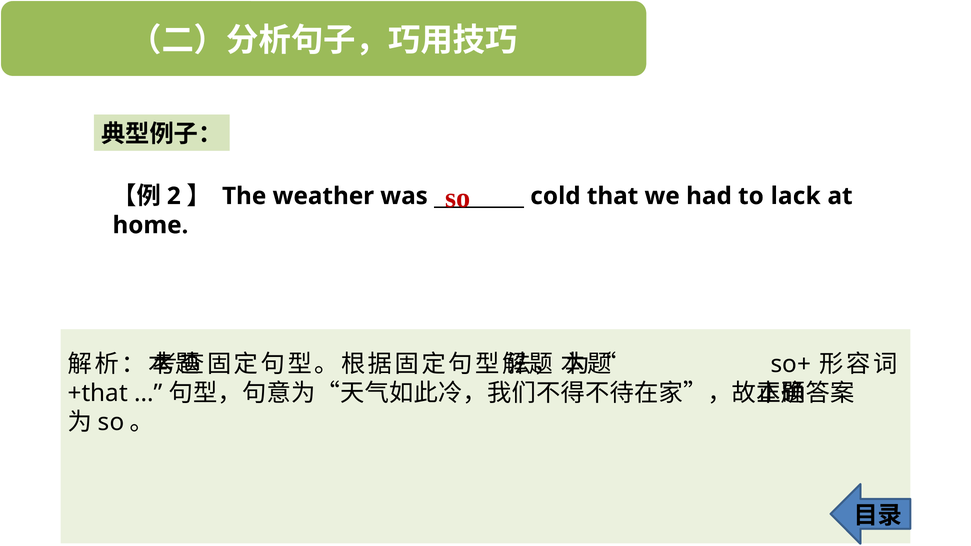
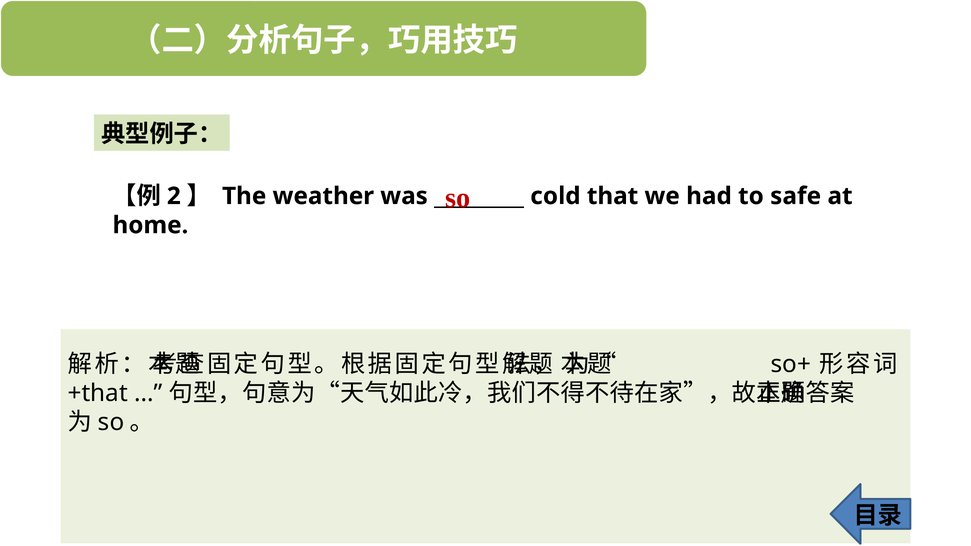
lack: lack -> safe
